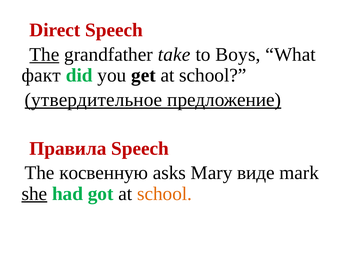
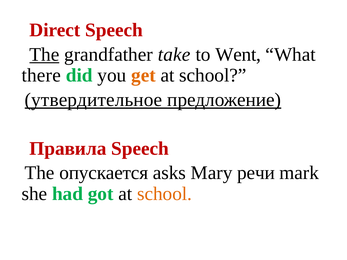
Boys: Boys -> Went
факт: факт -> there
get colour: black -> orange
косвенную: косвенную -> опускается
виде: виде -> речи
she underline: present -> none
